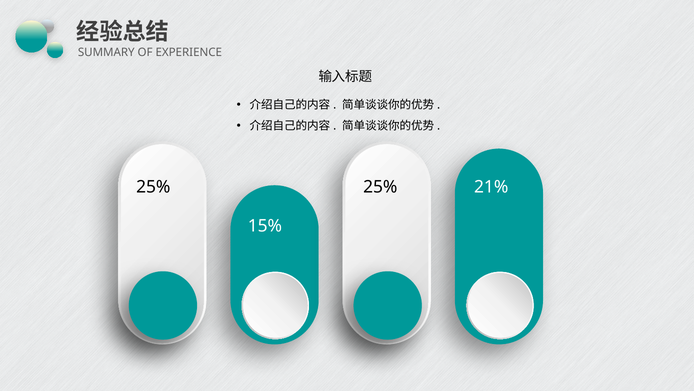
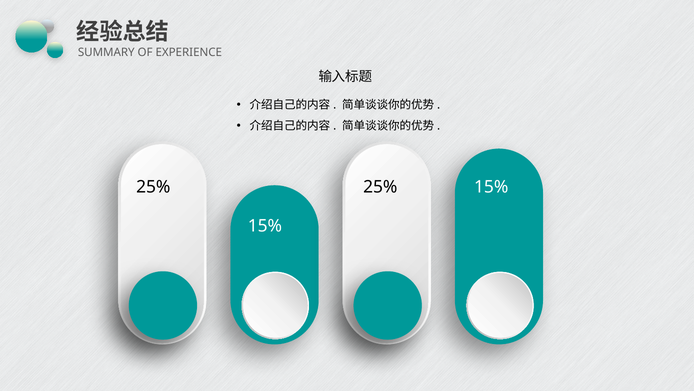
21% at (491, 187): 21% -> 15%
